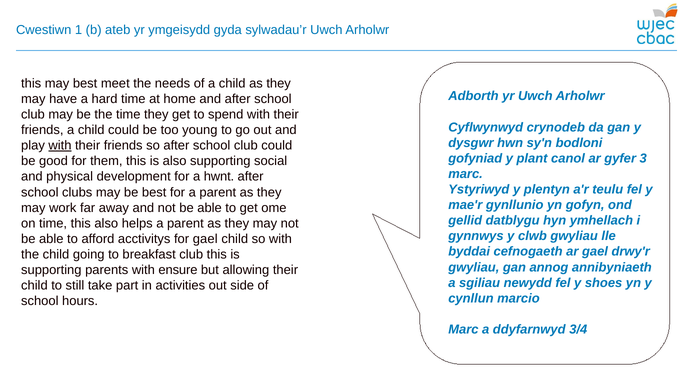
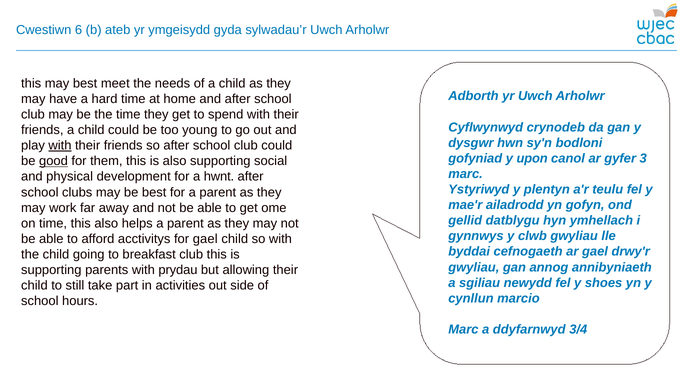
1: 1 -> 6
plant: plant -> upon
good underline: none -> present
gynllunio: gynllunio -> ailadrodd
ensure: ensure -> prydau
